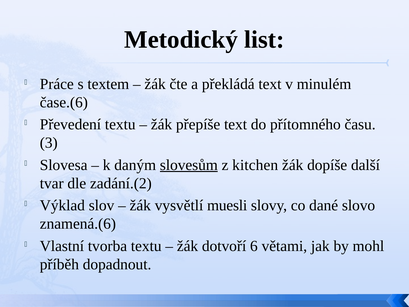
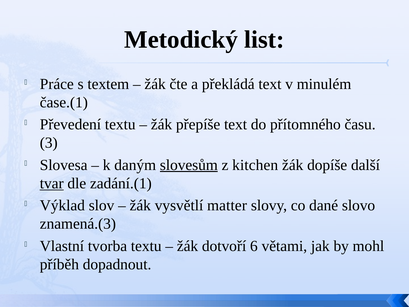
čase.(6: čase.(6 -> čase.(1
tvar underline: none -> present
zadání.(2: zadání.(2 -> zadání.(1
muesli: muesli -> matter
znamená.(6: znamená.(6 -> znamená.(3
